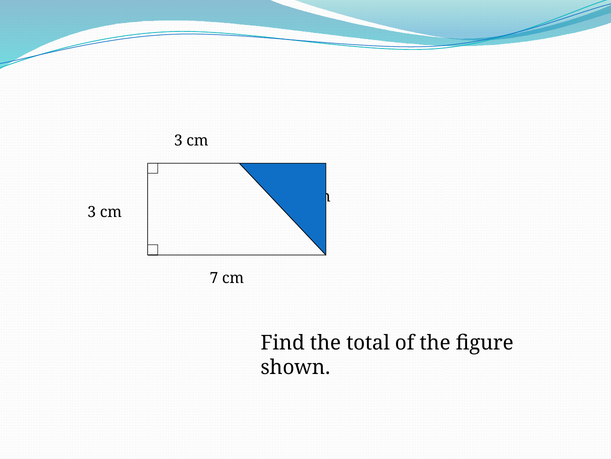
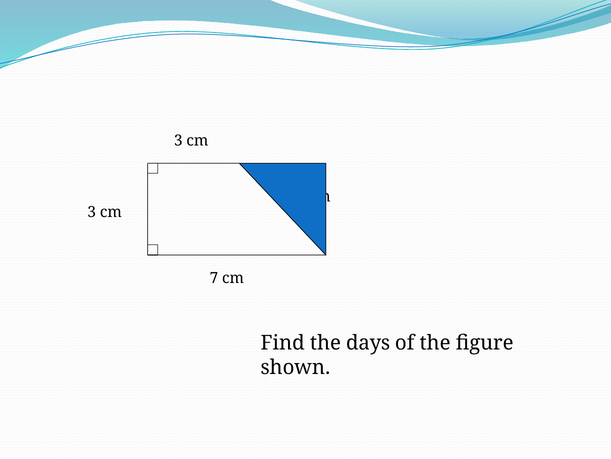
total: total -> days
